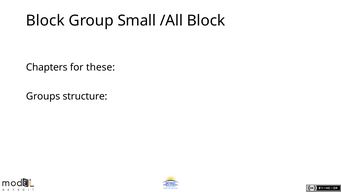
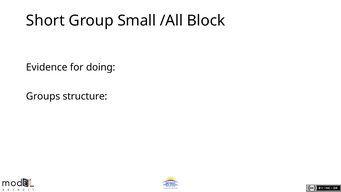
Block at (45, 20): Block -> Short
Chapters: Chapters -> Evidence
these: these -> doing
